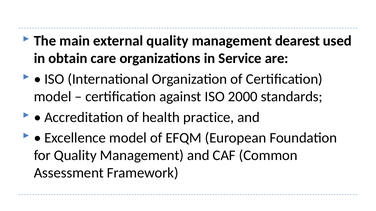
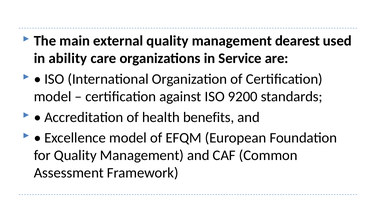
obtain: obtain -> ability
2000: 2000 -> 9200
practice: practice -> benefits
